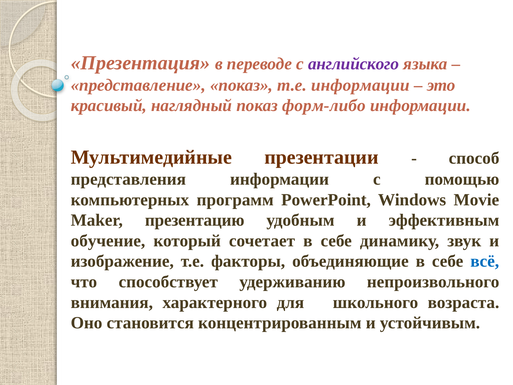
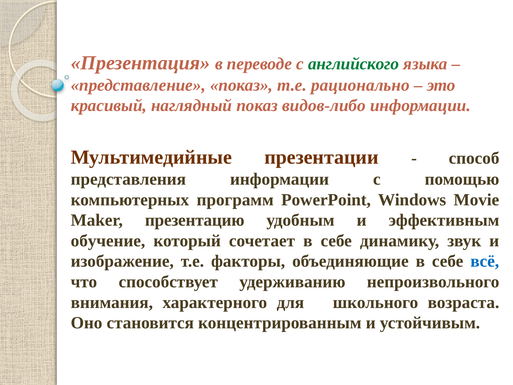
английского colour: purple -> green
т.е информации: информации -> рационально
форм-либо: форм-либо -> видов-либо
